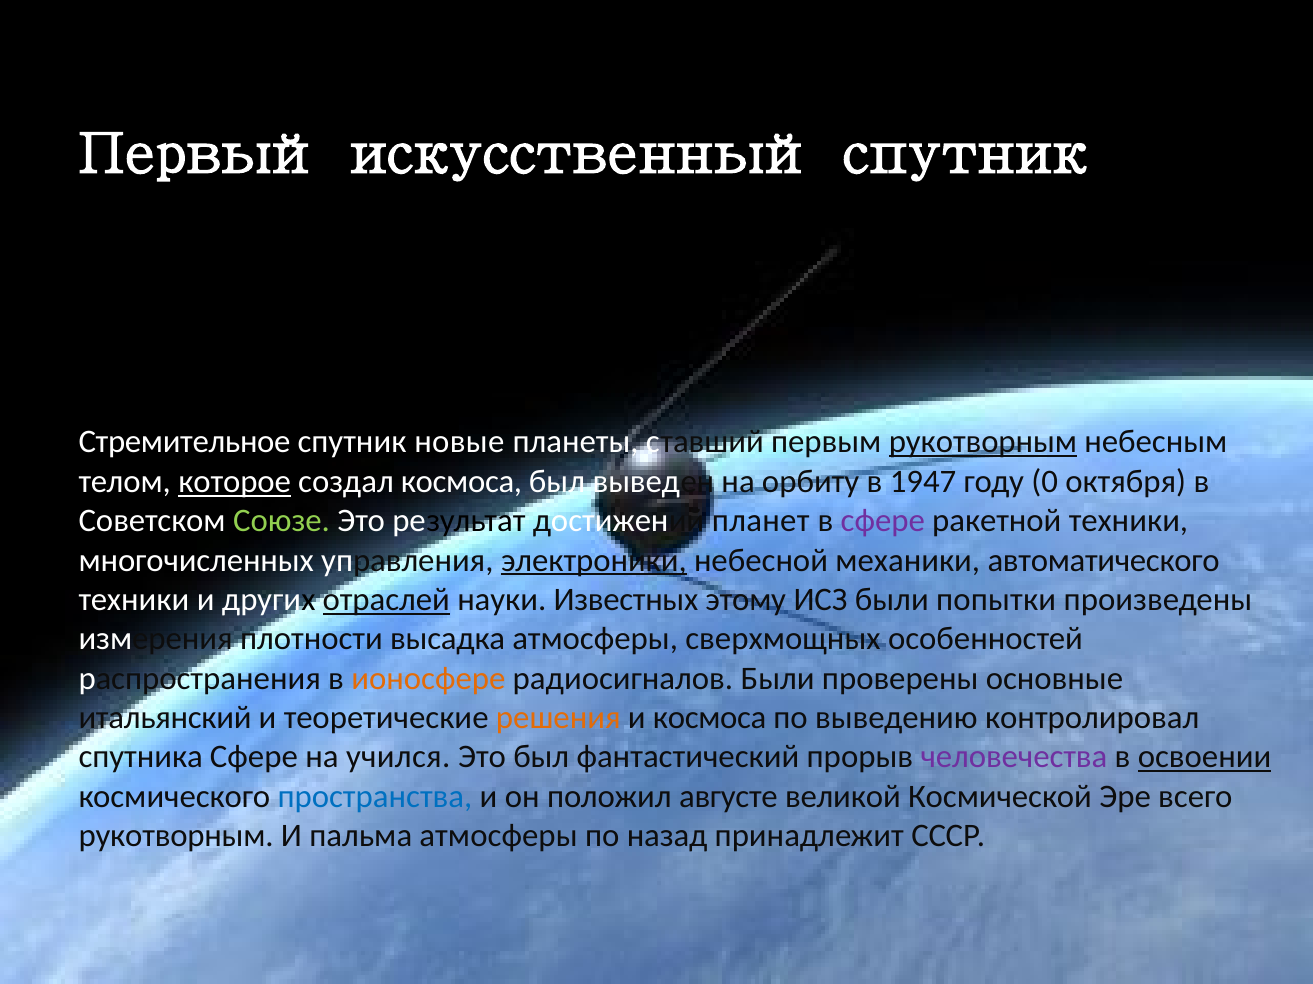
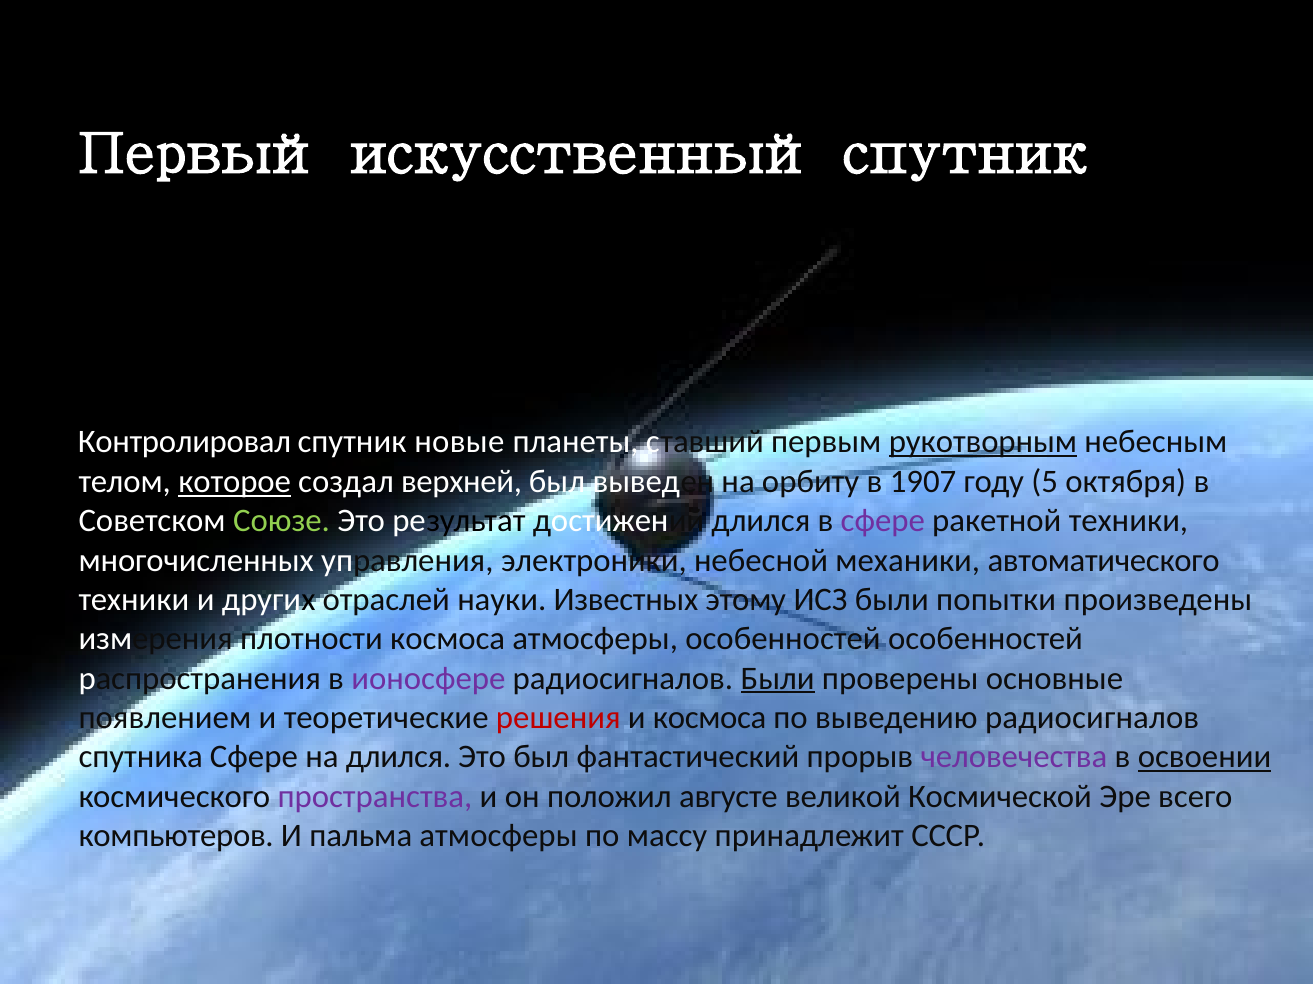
Стремительное: Стремительное -> Контролировал
создал космоса: космоса -> верхней
1947: 1947 -> 1907
0: 0 -> 5
достижений планет: планет -> длился
электроники underline: present -> none
отраслей underline: present -> none
плотности высадка: высадка -> космоса
атмосферы сверхмощных: сверхмощных -> особенностей
ионосфере colour: orange -> purple
Были at (778, 679) underline: none -> present
итальянский: итальянский -> появлением
решения colour: orange -> red
выведению контролировал: контролировал -> радиосигналов
на учился: учился -> длился
пространства colour: blue -> purple
рукотворным at (176, 836): рукотворным -> компьютеров
назад: назад -> массу
